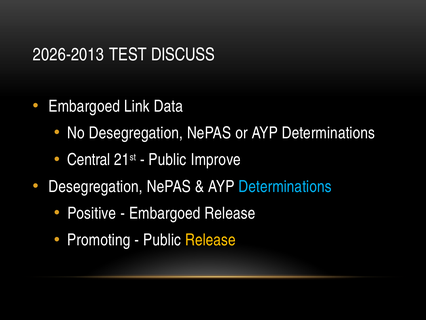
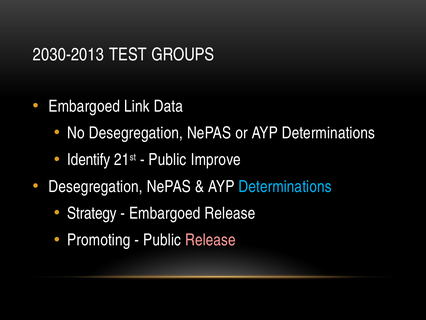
2026-2013: 2026-2013 -> 2030-2013
DISCUSS: DISCUSS -> GROUPS
Central: Central -> Identify
Positive: Positive -> Strategy
Release at (210, 240) colour: yellow -> pink
